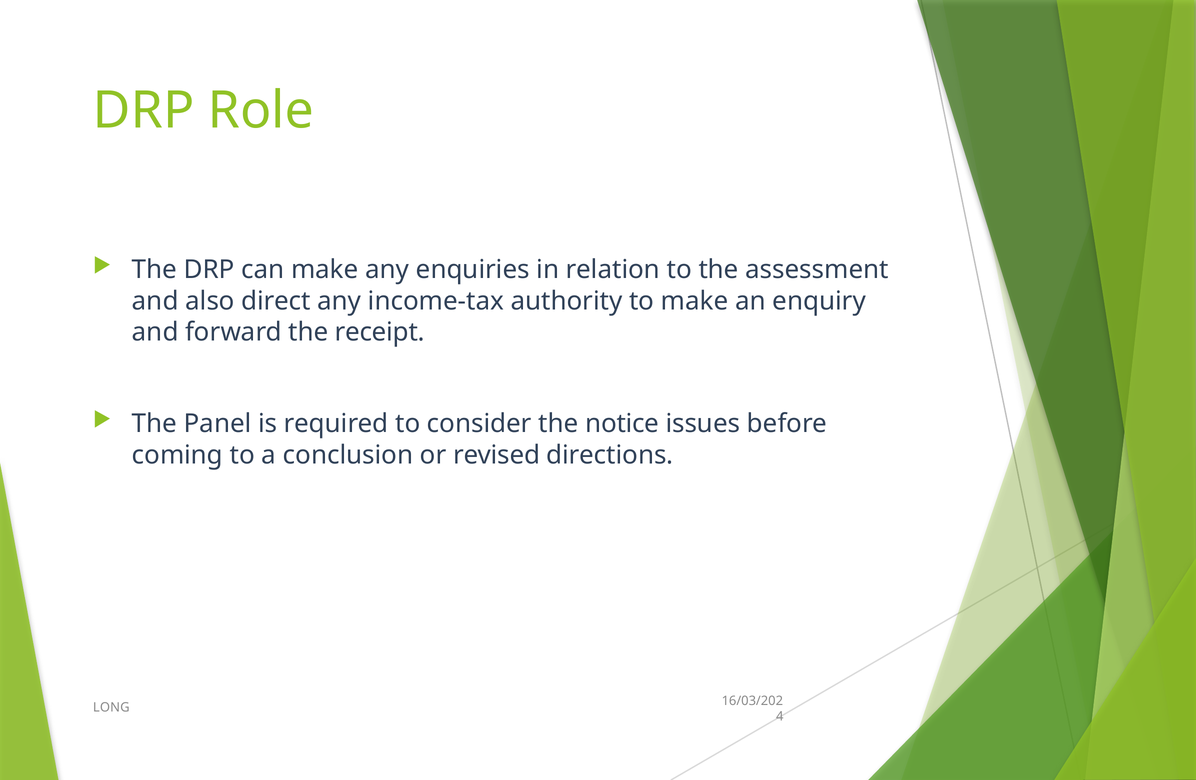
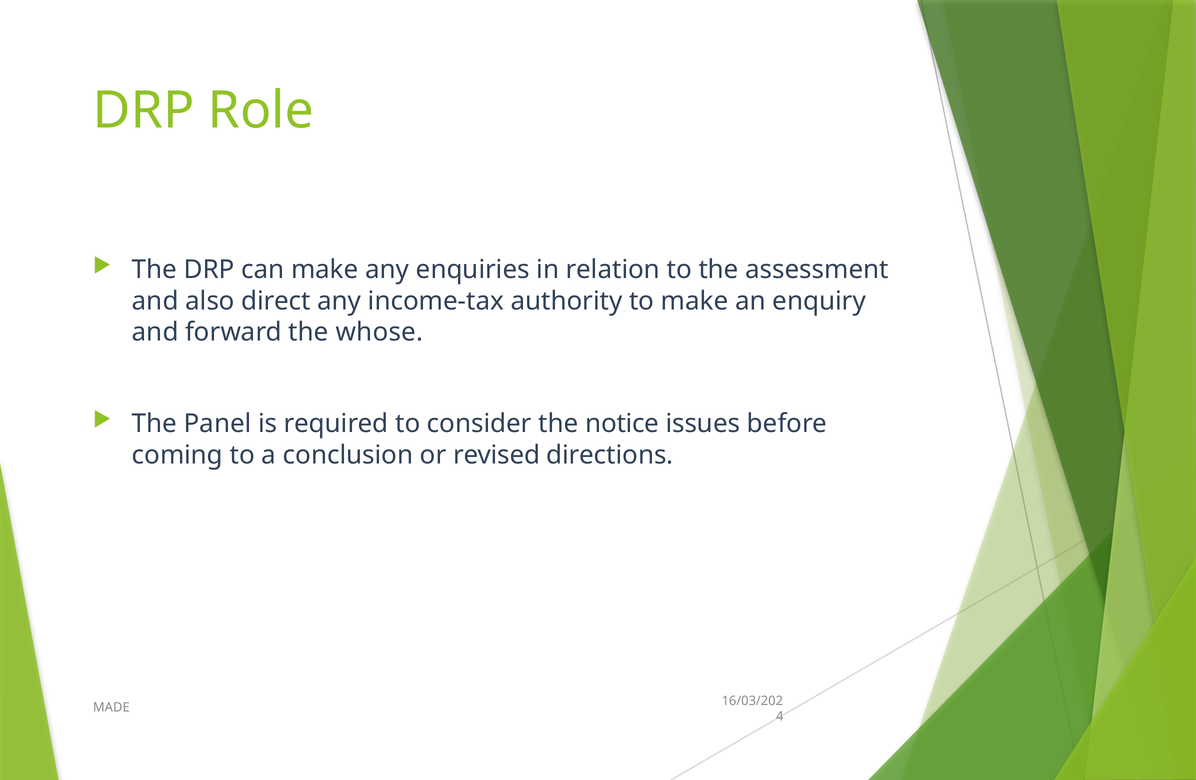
receipt: receipt -> whose
LONG: LONG -> MADE
